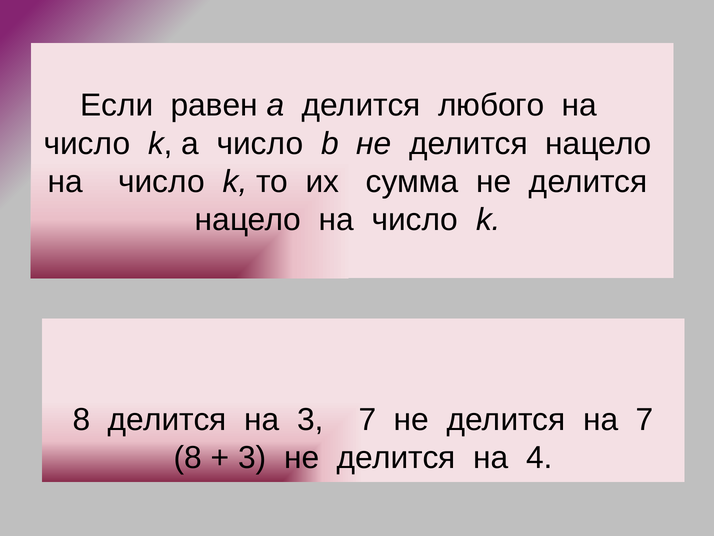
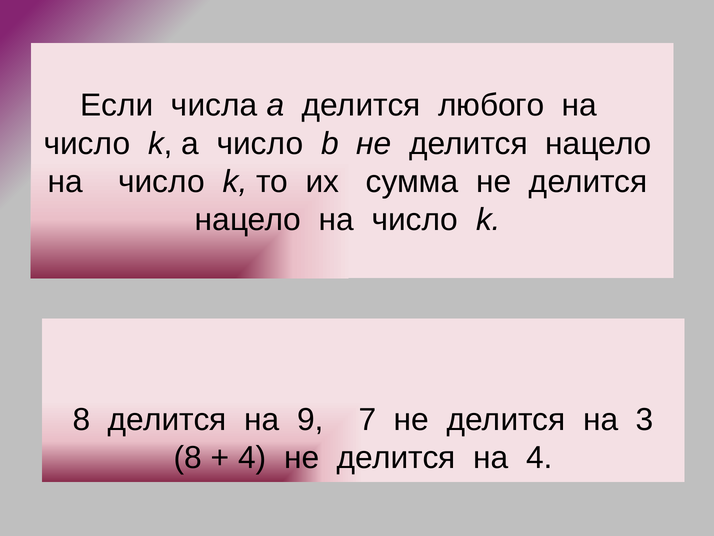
равен: равен -> числа
на 3: 3 -> 9
на 7: 7 -> 3
3 at (252, 457): 3 -> 4
